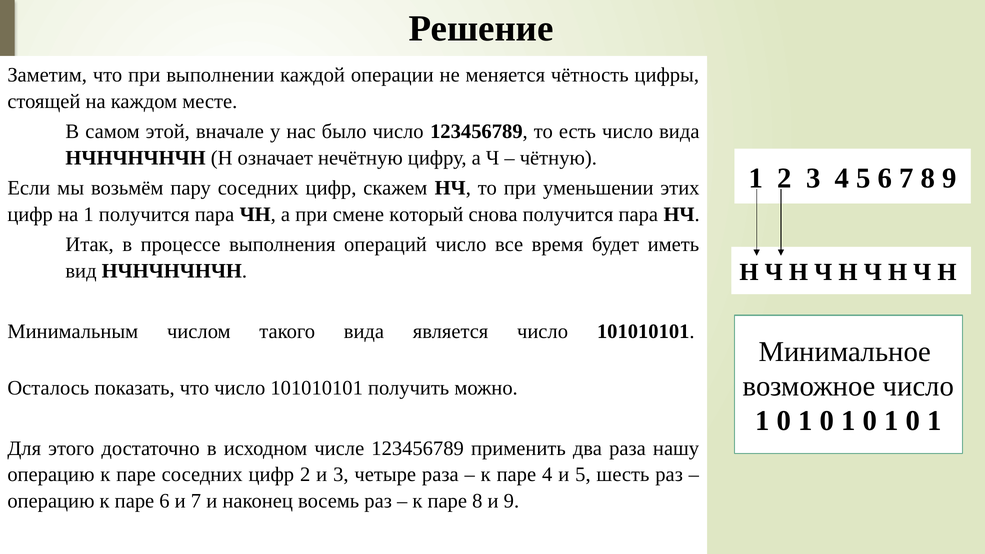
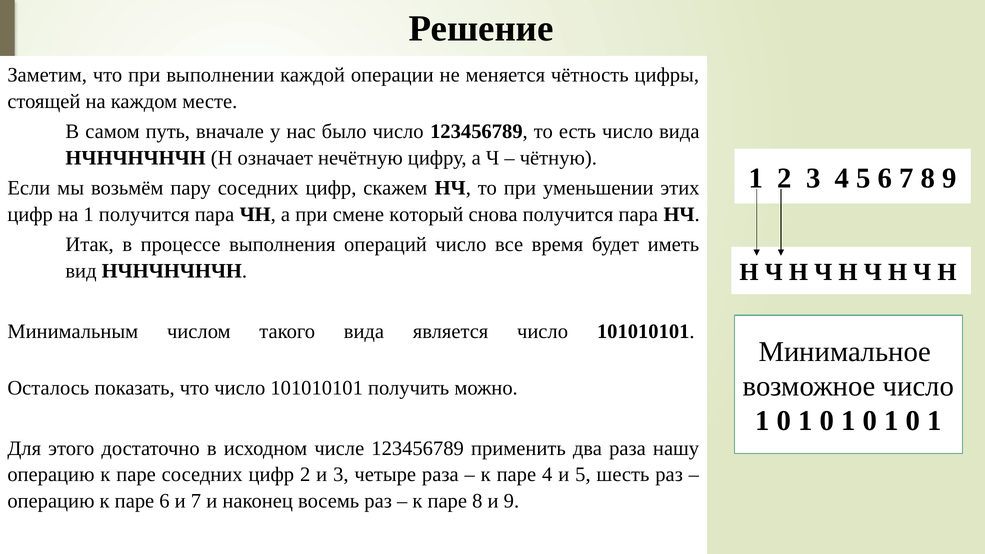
этой: этой -> путь
